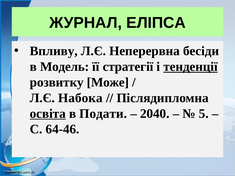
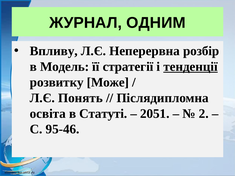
ЕЛІПСА: ЕЛІПСА -> ОДНИМ
бесіди: бесіди -> розбір
Набока: Набока -> Понять
освіта underline: present -> none
Подати: Подати -> Статуті
2040: 2040 -> 2051
5: 5 -> 2
64-46: 64-46 -> 95-46
